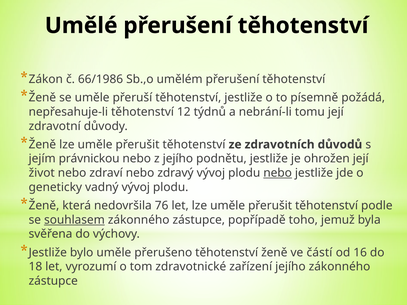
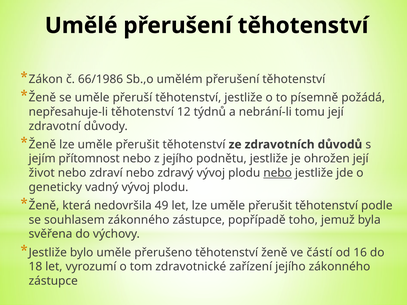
právnickou: právnickou -> přítomnost
76: 76 -> 49
souhlasem underline: present -> none
